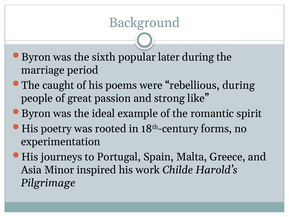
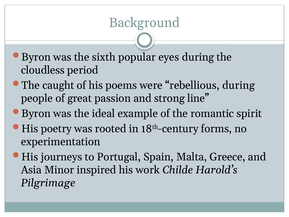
later: later -> eyes
marriage: marriage -> cloudless
like: like -> line
